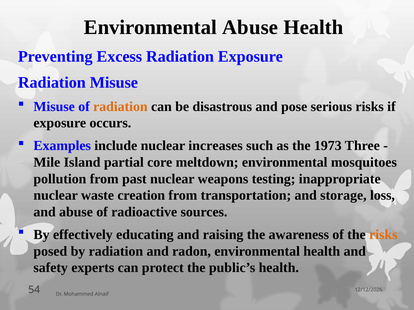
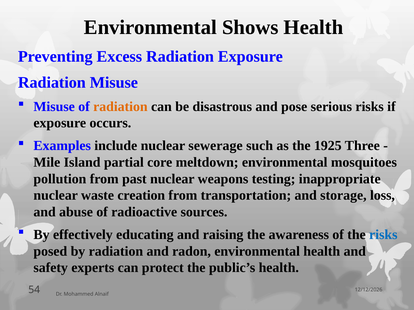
Environmental Abuse: Abuse -> Shows
increases: increases -> sewerage
1973: 1973 -> 1925
risks at (383, 235) colour: orange -> blue
